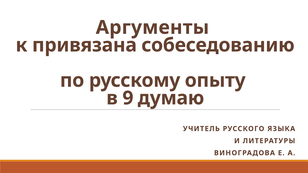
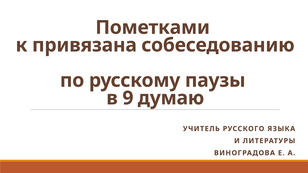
Аргументы: Аргументы -> Пометками
опыту: опыту -> паузы
